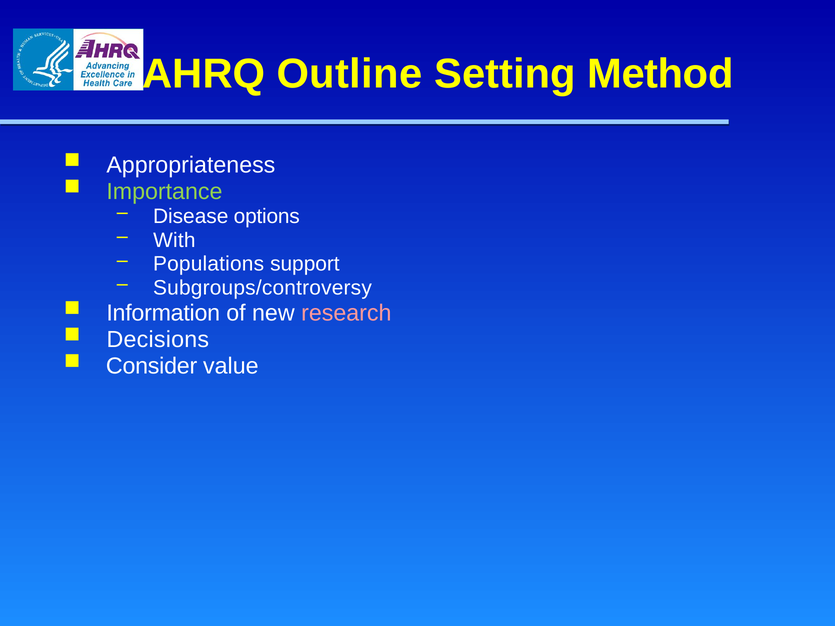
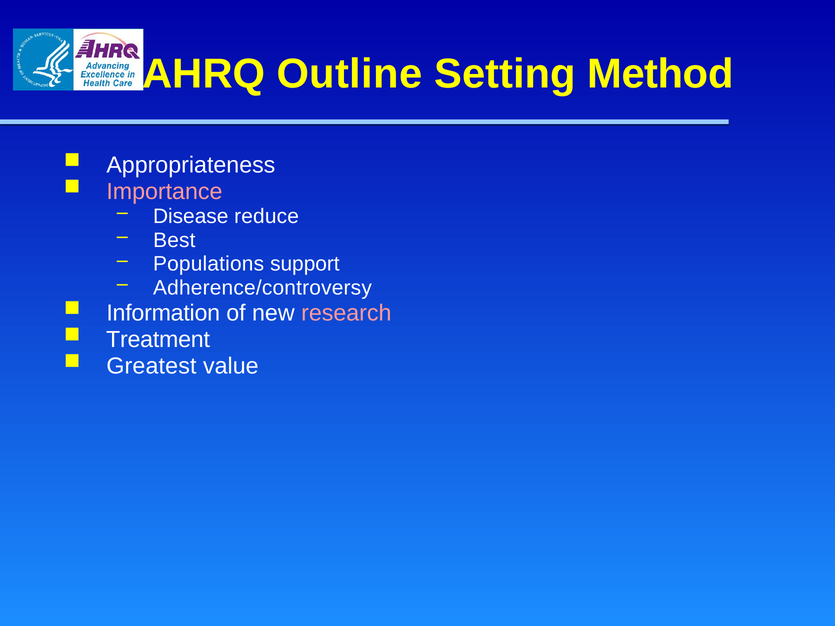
Importance colour: light green -> pink
options: options -> reduce
With: With -> Best
Subgroups/controversy: Subgroups/controversy -> Adherence/controversy
Decisions: Decisions -> Treatment
Consider: Consider -> Greatest
